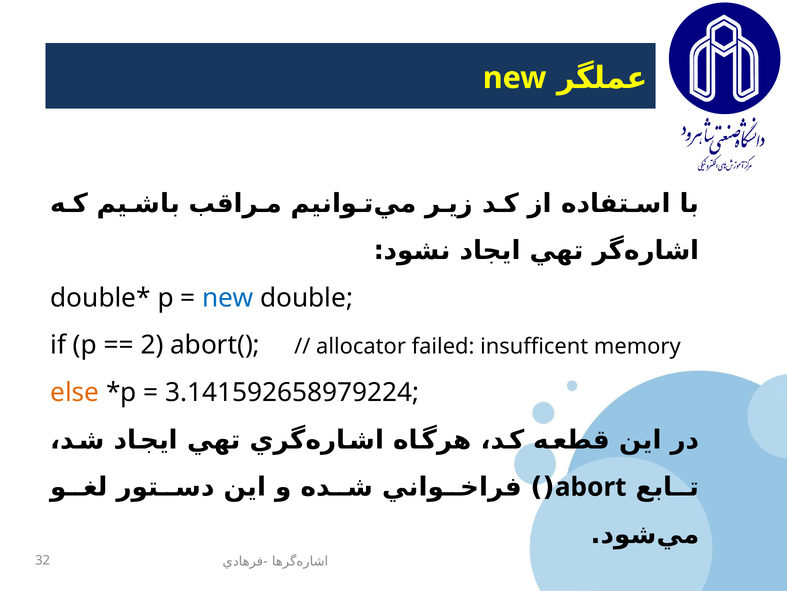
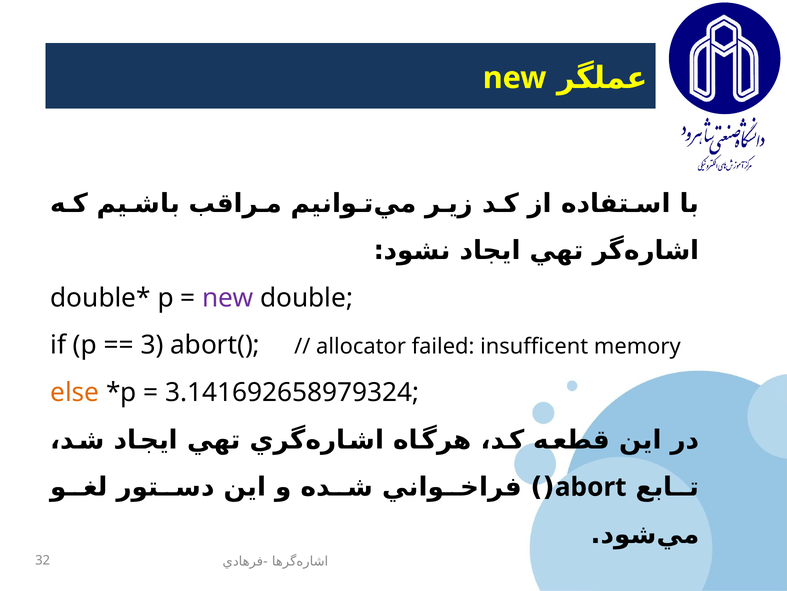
new at (228, 298) colour: blue -> purple
2: 2 -> 3
3.141592658979224: 3.141592658979224 -> 3.141692658979324
